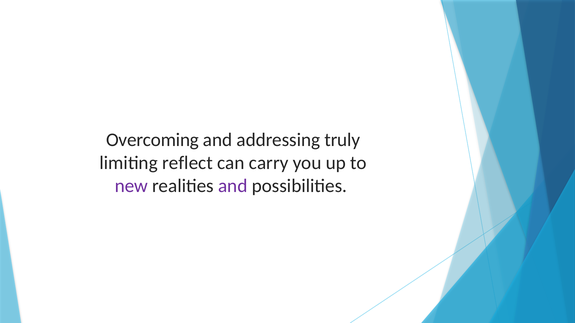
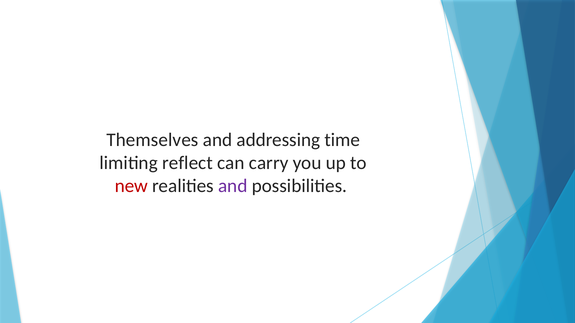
Overcoming: Overcoming -> Themselves
truly: truly -> time
new colour: purple -> red
